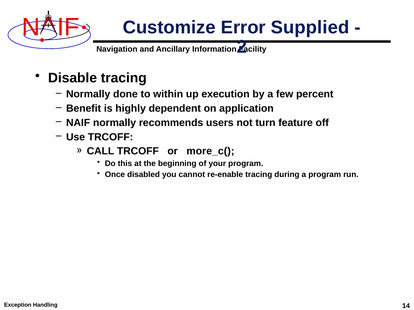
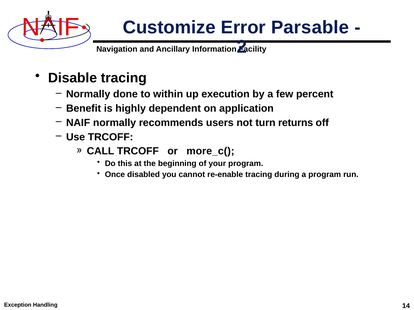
Supplied: Supplied -> Parsable
feature: feature -> returns
